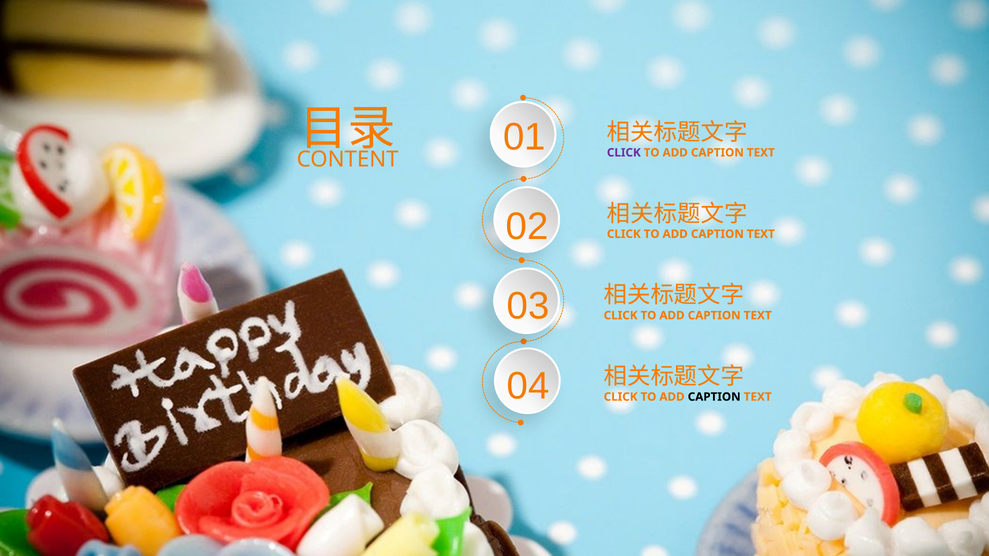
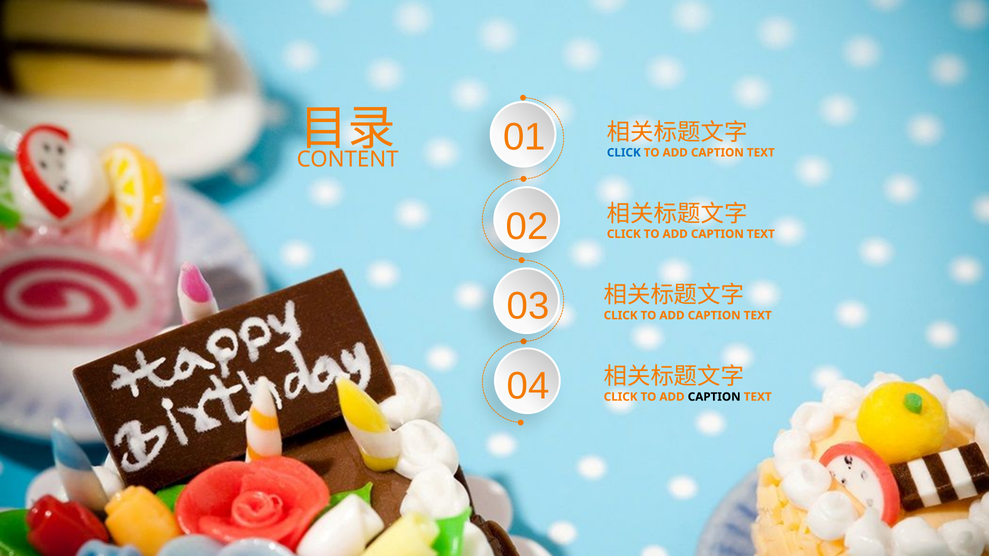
CLICK at (624, 153) colour: purple -> blue
